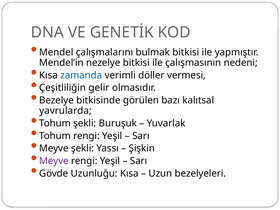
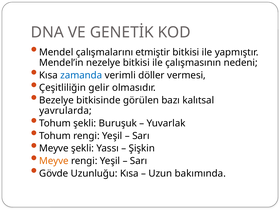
bulmak: bulmak -> etmiştir
Meyve at (54, 161) colour: purple -> orange
bezelyeleri: bezelyeleri -> bakımında
